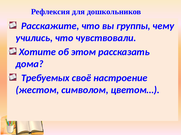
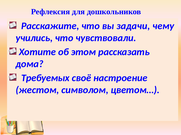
группы: группы -> задачи
